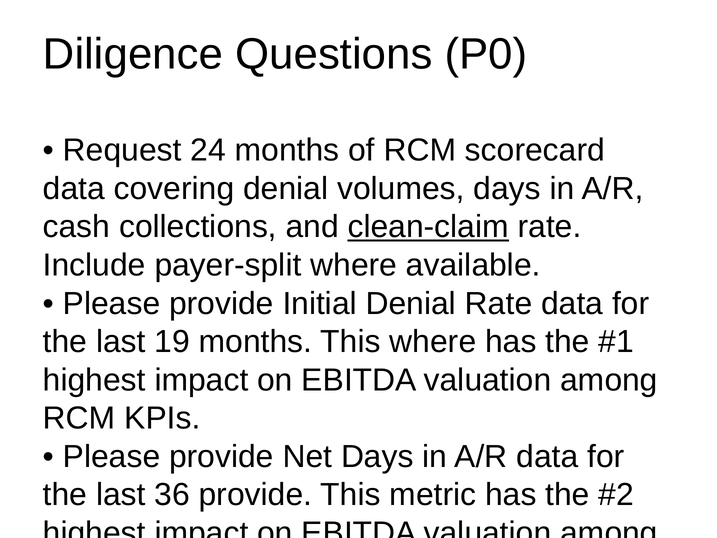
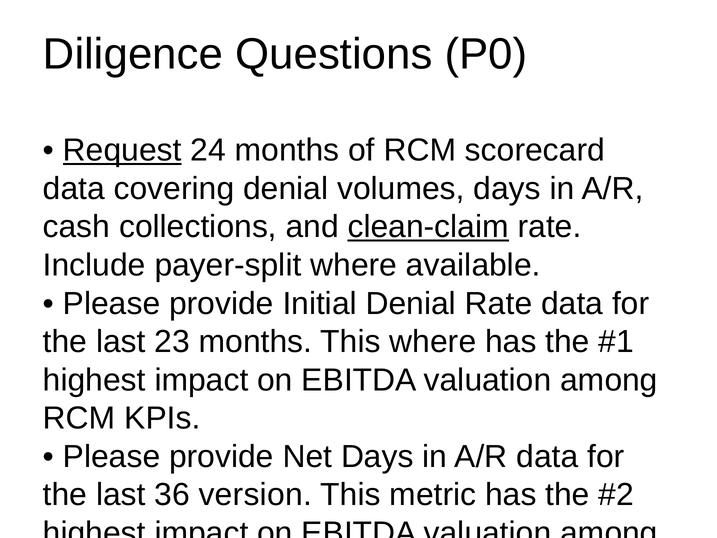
Request underline: none -> present
19: 19 -> 23
36 provide: provide -> version
